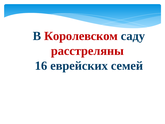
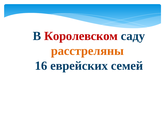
расстреляны colour: red -> orange
